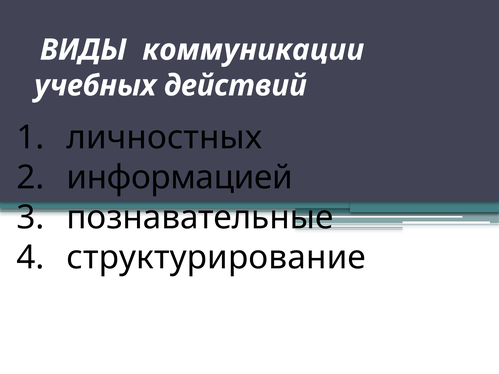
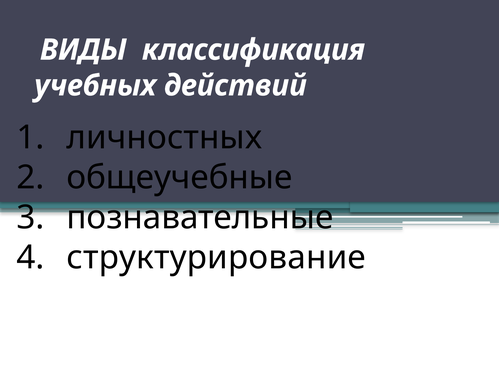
коммуникации: коммуникации -> классификация
информацией: информацией -> общеучебные
